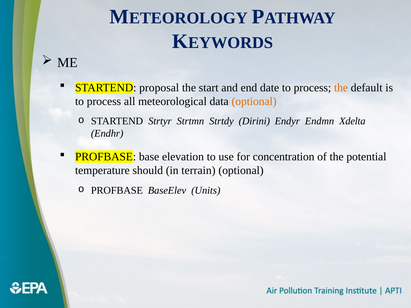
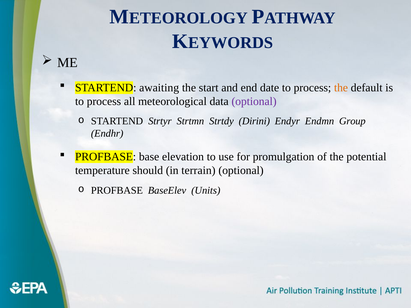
proposal: proposal -> awaiting
optional at (254, 102) colour: orange -> purple
Xdelta: Xdelta -> Group
concentration: concentration -> promulgation
